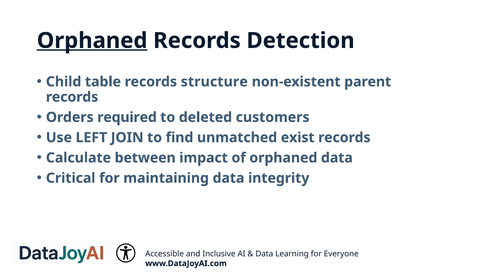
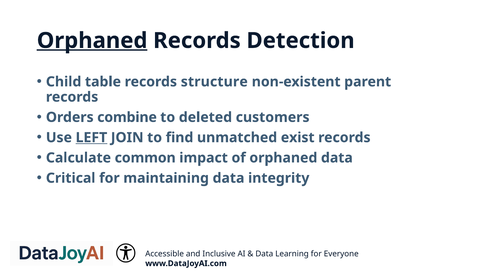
required: required -> combine
LEFT underline: none -> present
between: between -> common
